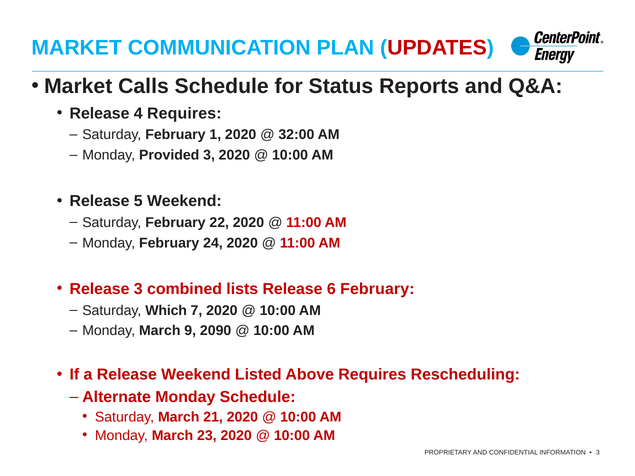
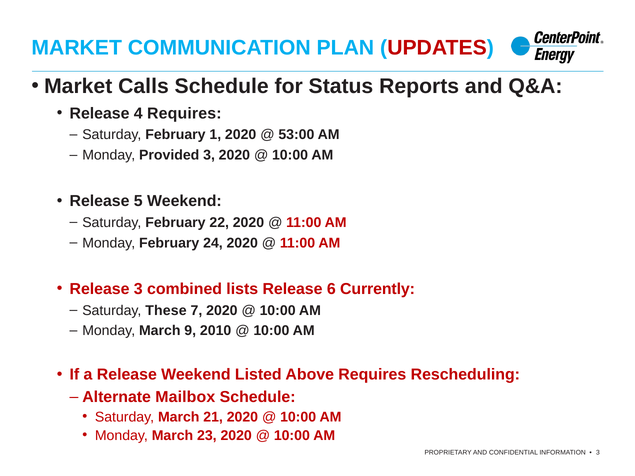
32:00: 32:00 -> 53:00
6 February: February -> Currently
Which: Which -> These
2090: 2090 -> 2010
Alternate Monday: Monday -> Mailbox
